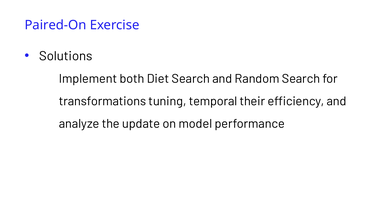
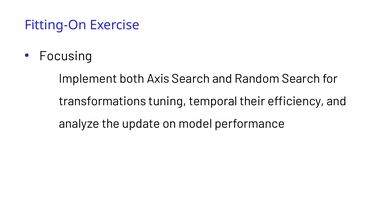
Paired-On: Paired-On -> Fitting-On
Solutions: Solutions -> Focusing
Diet: Diet -> Axis
